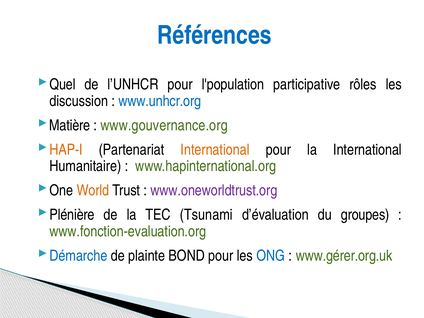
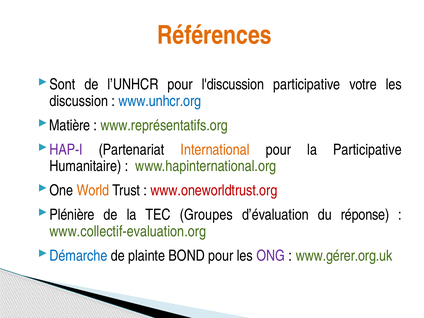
Références colour: blue -> orange
Quel: Quel -> Sont
l'population: l'population -> l'discussion
rôles: rôles -> votre
www.gouvernance.org: www.gouvernance.org -> www.représentatifs.org
HAP-I colour: orange -> purple
la International: International -> Participative
www.oneworldtrust.org colour: purple -> red
Tsunami: Tsunami -> Groupes
groupes: groupes -> réponse
www.fonction-evaluation.org: www.fonction-evaluation.org -> www.collectif-evaluation.org
ONG colour: blue -> purple
